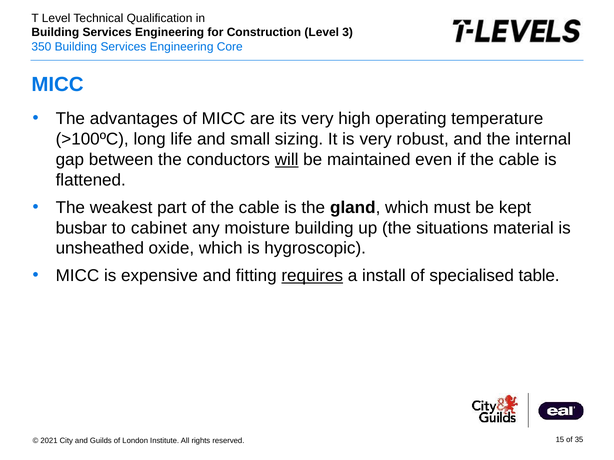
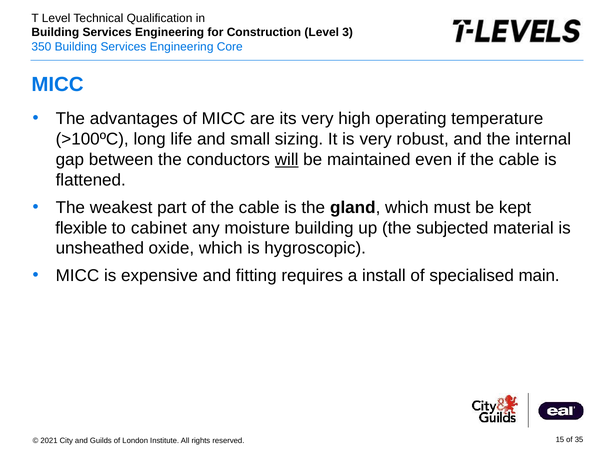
busbar: busbar -> flexible
situations: situations -> subjected
requires underline: present -> none
table: table -> main
